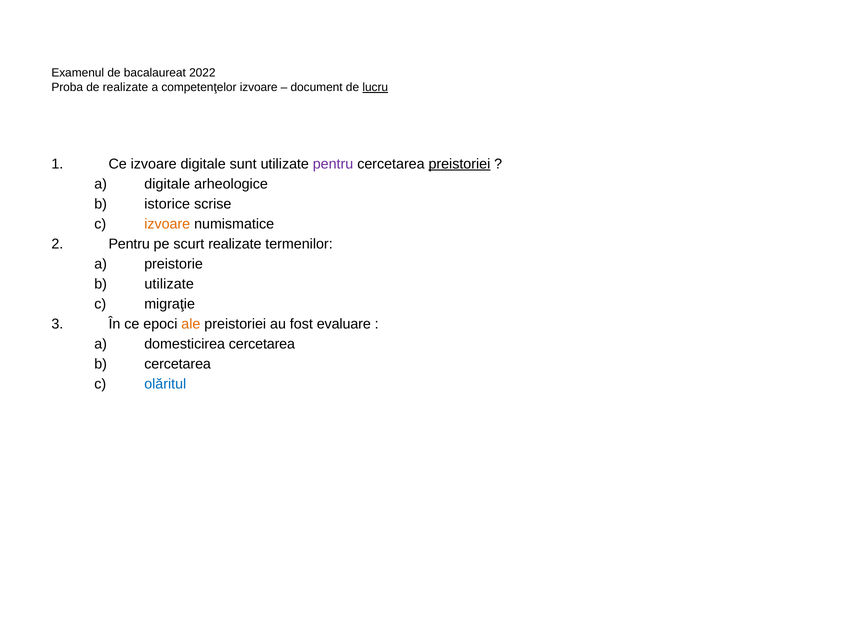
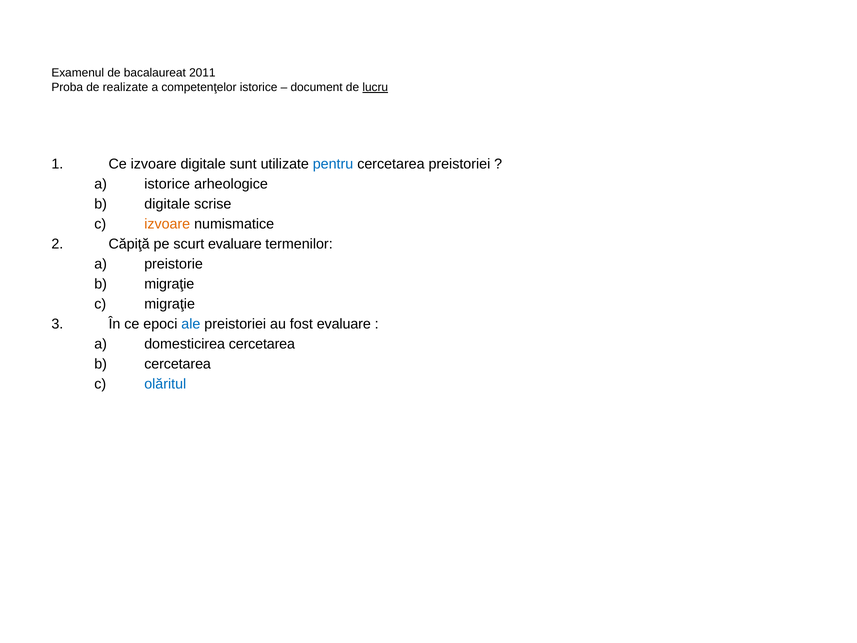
2022: 2022 -> 2011
competenţelor izvoare: izvoare -> istorice
pentru at (333, 164) colour: purple -> blue
preistoriei at (459, 164) underline: present -> none
a digitale: digitale -> istorice
istorice at (167, 204): istorice -> digitale
Pentru at (129, 244): Pentru -> Căpiţă
scurt realizate: realizate -> evaluare
utilizate at (169, 284): utilizate -> migraţie
ale colour: orange -> blue
